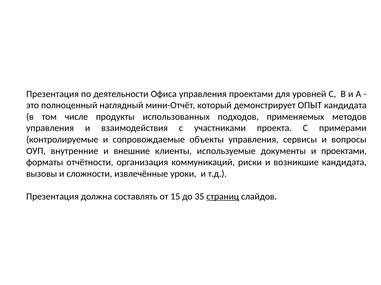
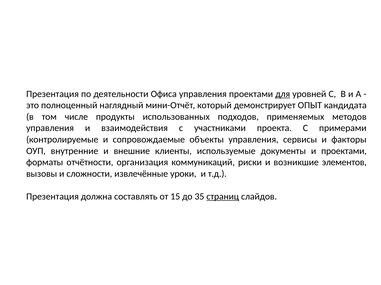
для underline: none -> present
вопросы: вопросы -> факторы
возникшие кандидата: кандидата -> элементов
